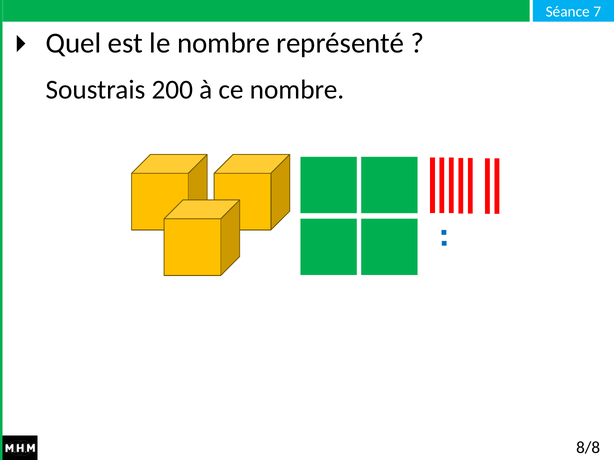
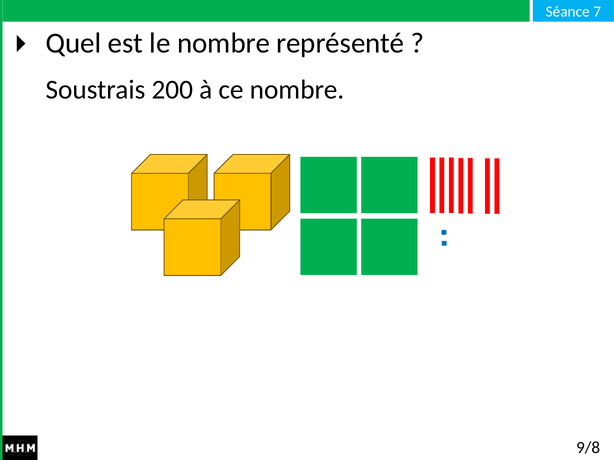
8/8: 8/8 -> 9/8
